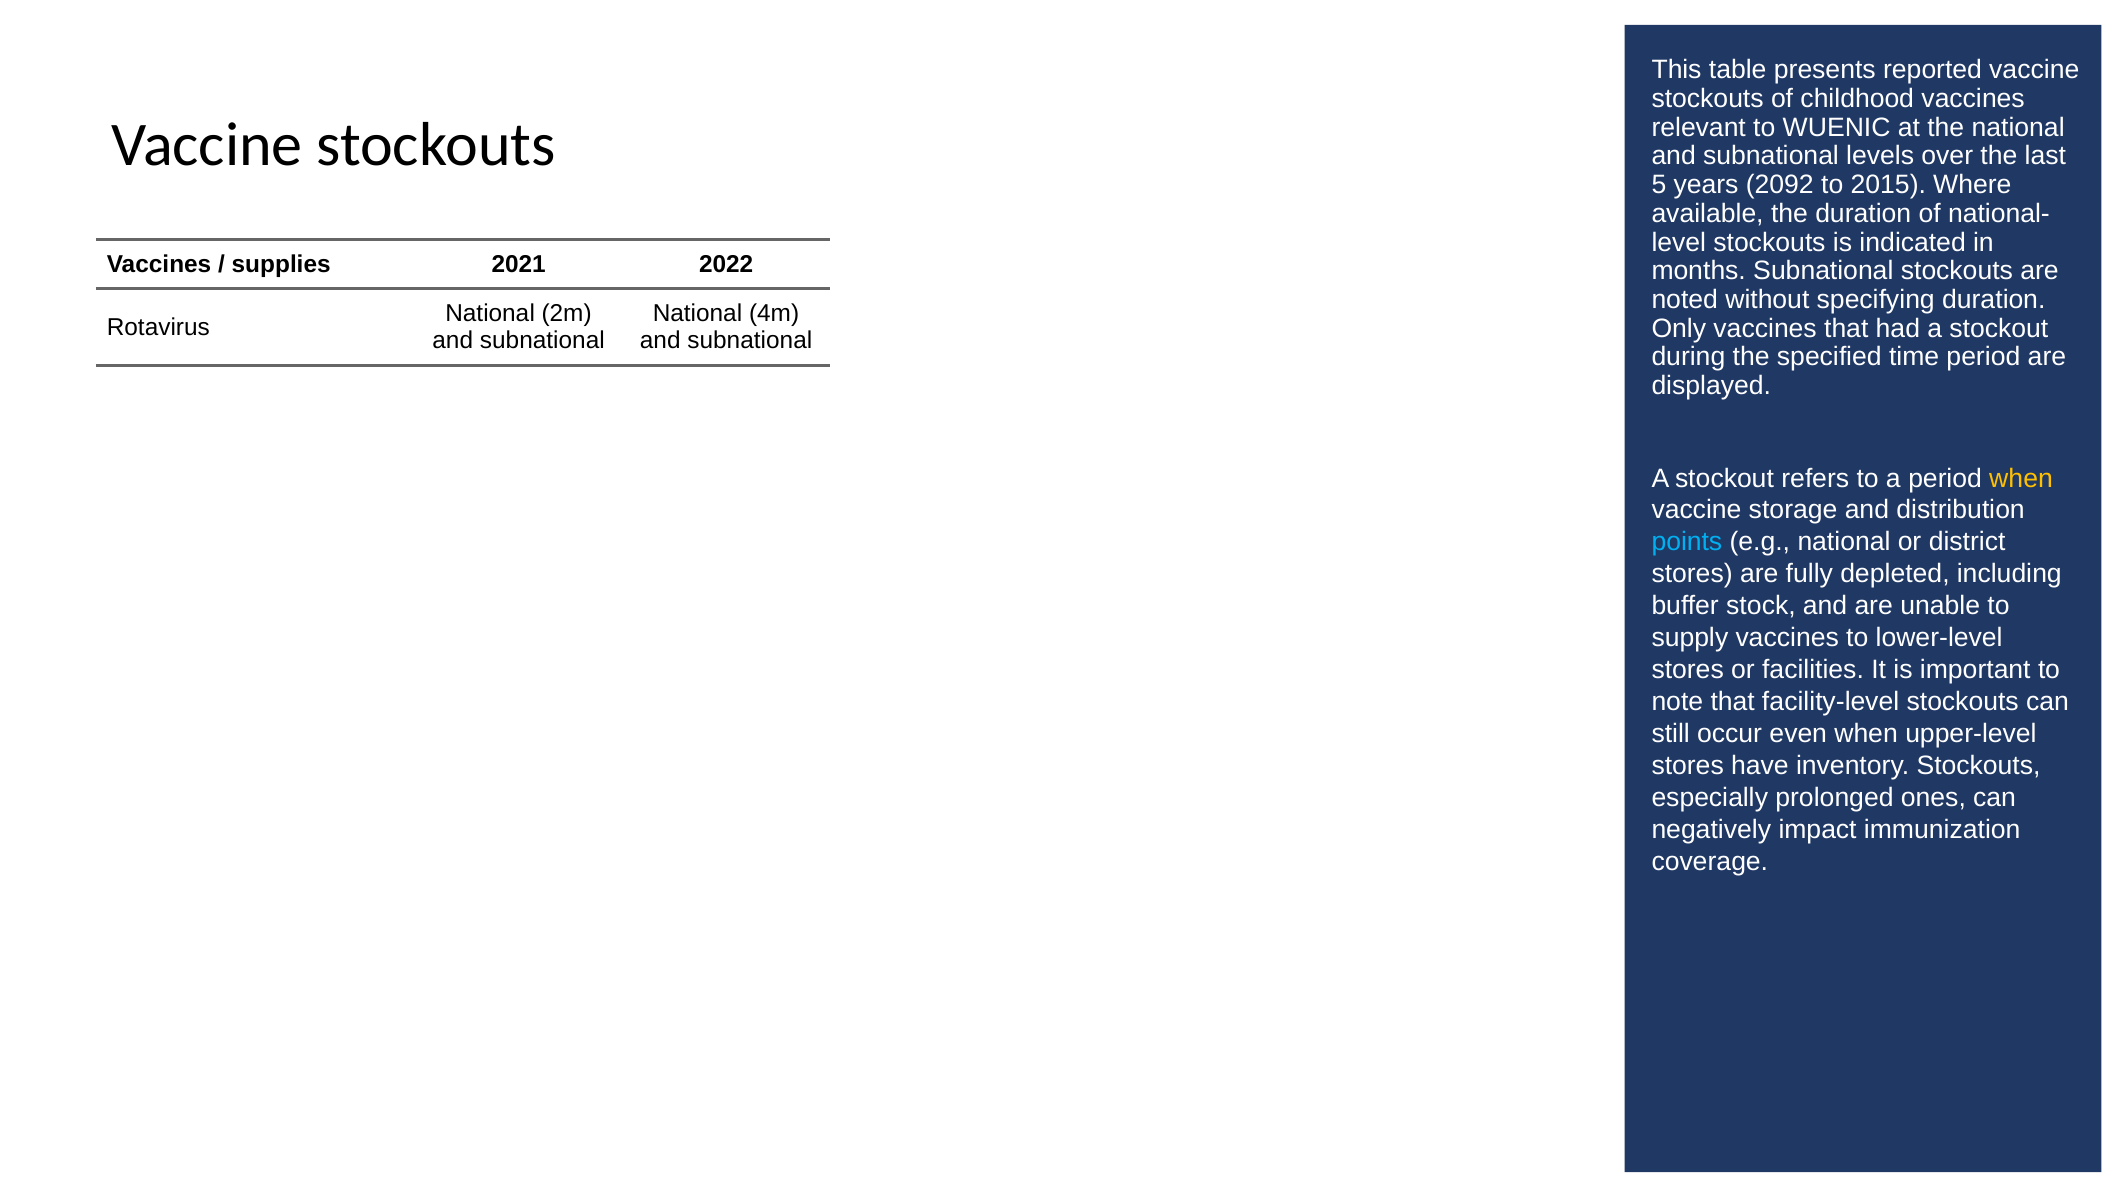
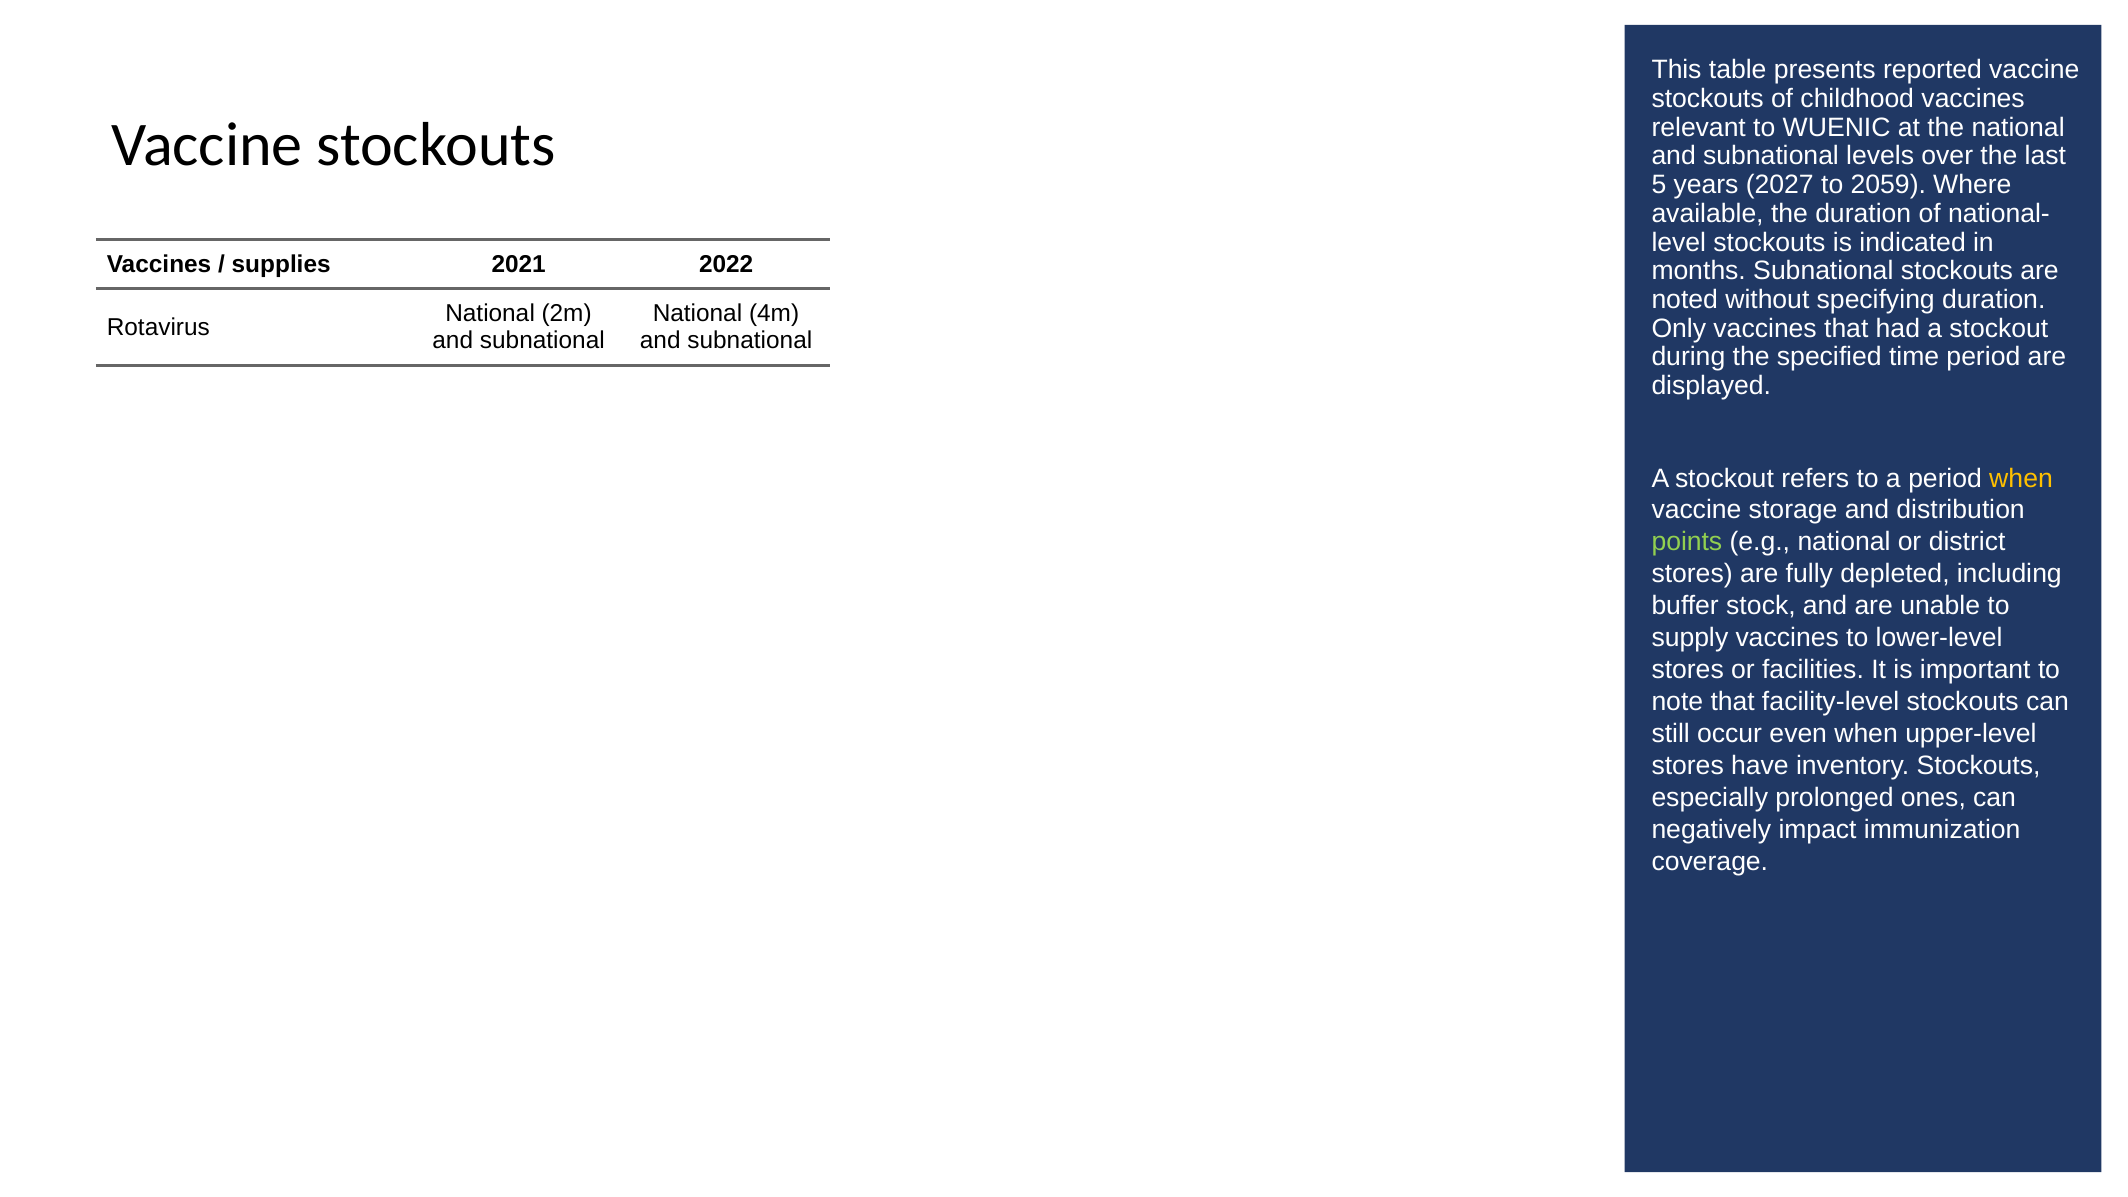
2092: 2092 -> 2027
2015: 2015 -> 2059
points colour: light blue -> light green
